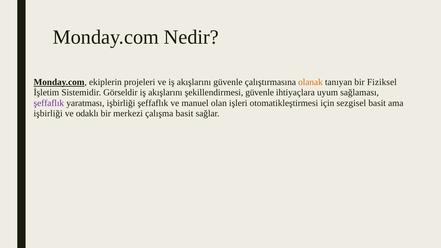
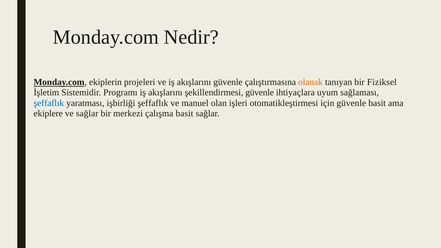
Görseldir: Görseldir -> Programı
şeffaflık at (49, 103) colour: purple -> blue
için sezgisel: sezgisel -> güvenle
işbirliği at (48, 113): işbirliği -> ekiplere
ve odaklı: odaklı -> sağlar
